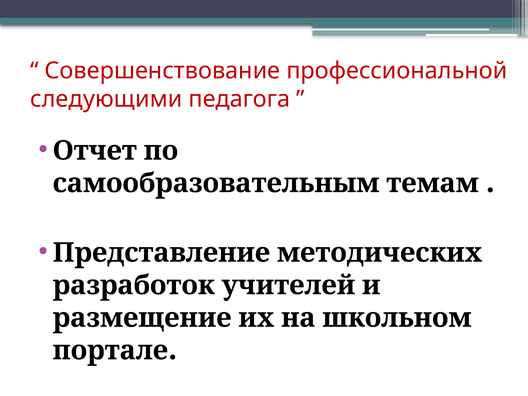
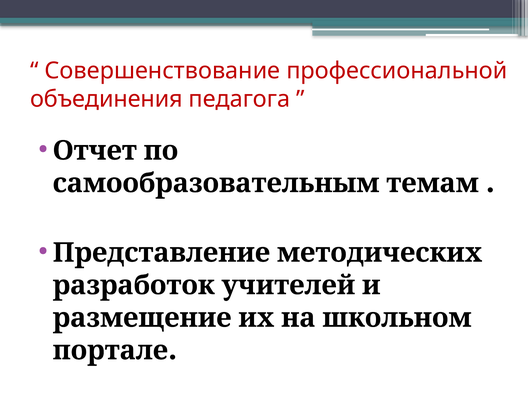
следующими: следующими -> объединения
